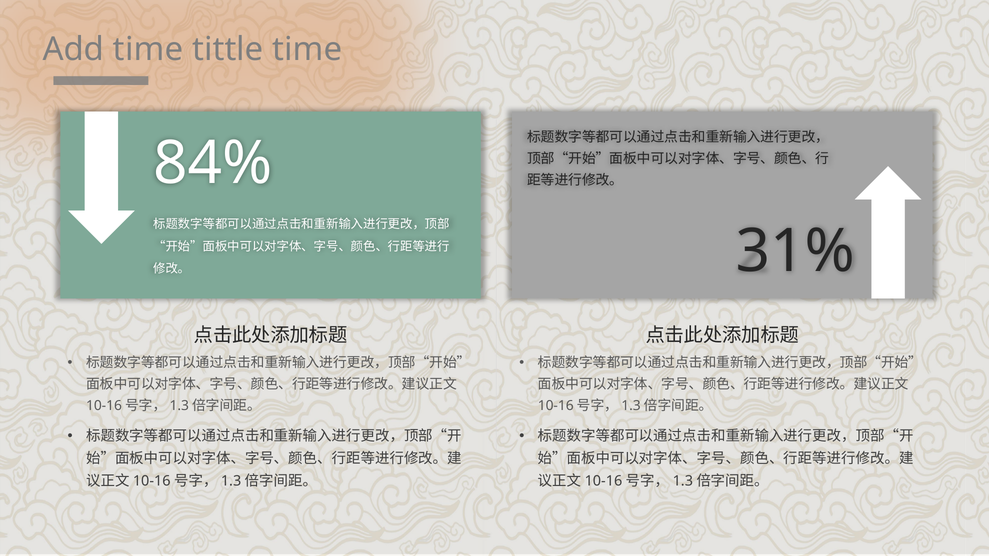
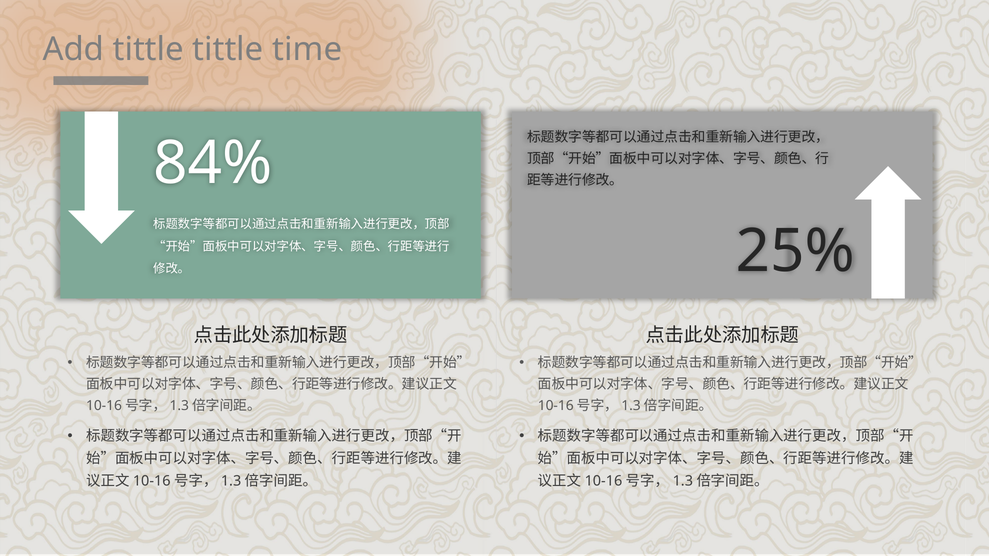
Add time: time -> tittle
31%: 31% -> 25%
